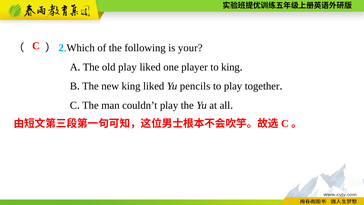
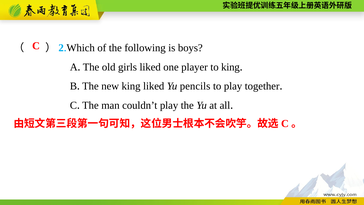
your: your -> boys
old play: play -> girls
